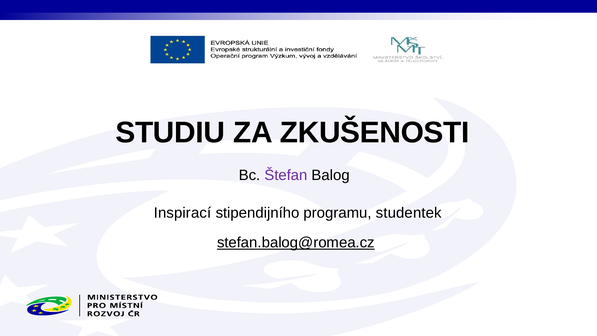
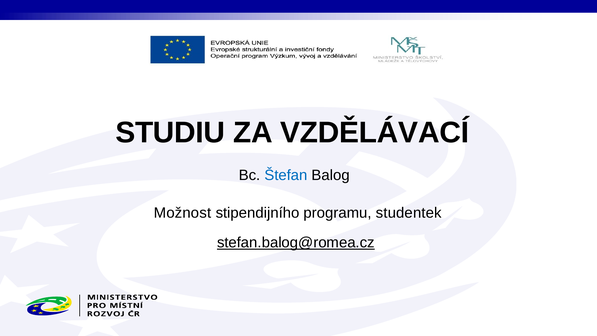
ZKUŠENOSTI: ZKUŠENOSTI -> VZDĚLÁVACÍ
Štefan colour: purple -> blue
Inspirací: Inspirací -> Možnost
